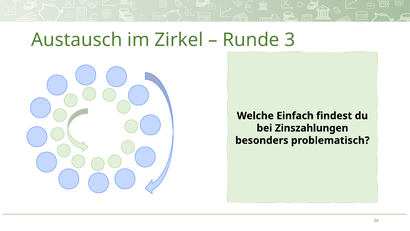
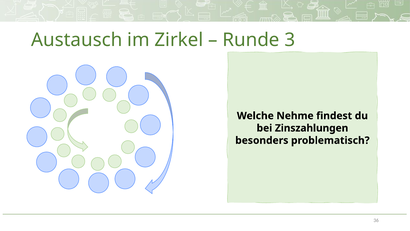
Einfach: Einfach -> Nehme
